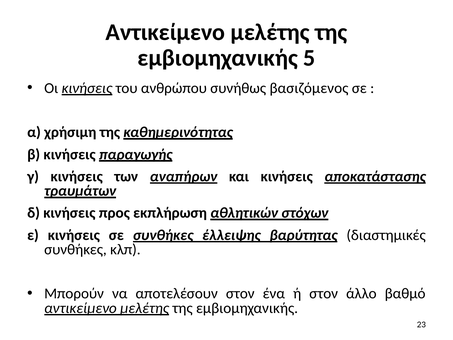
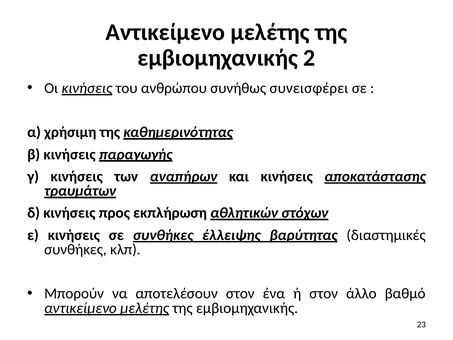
5: 5 -> 2
βασιζόμενος: βασιζόμενος -> συνεισφέρει
